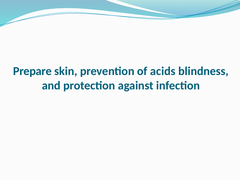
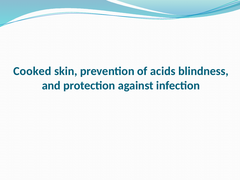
Prepare: Prepare -> Cooked
